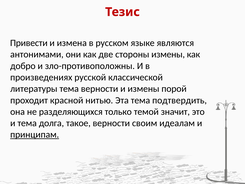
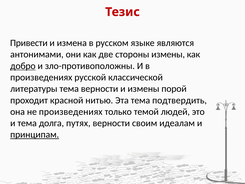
добро underline: none -> present
не разделяющихся: разделяющихся -> произведениях
значит: значит -> людей
такое: такое -> путях
